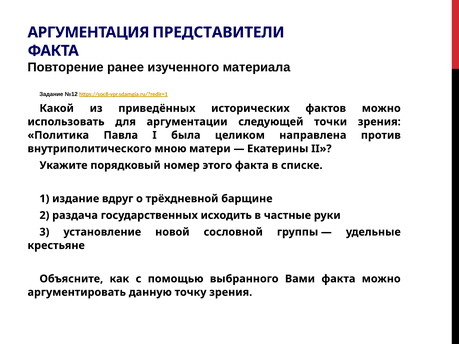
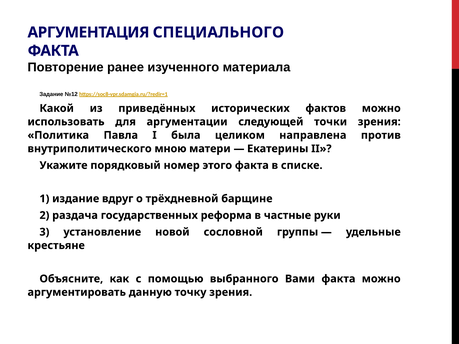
ПРЕДСТАВИТЕЛИ: ПРЕДСТАВИТЕЛИ -> СПЕЦИАЛЬНОГО
исходить: исходить -> реформа
